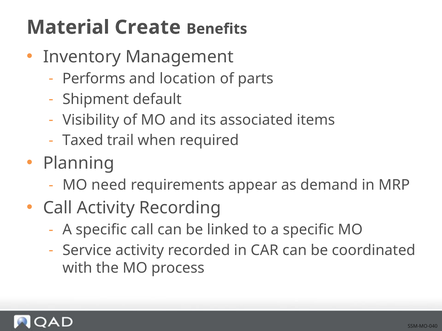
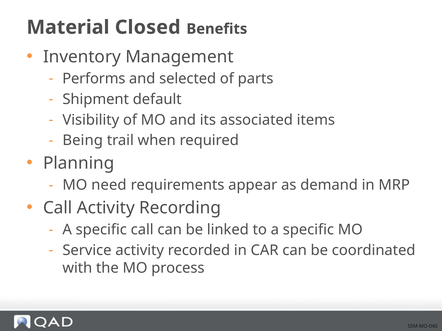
Create: Create -> Closed
location: location -> selected
Taxed: Taxed -> Being
